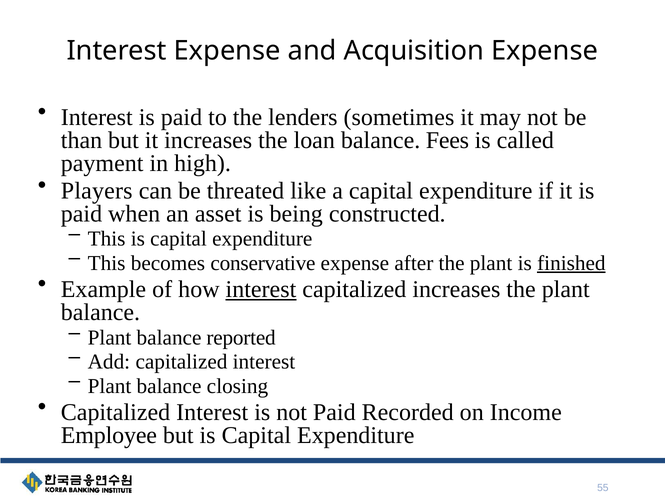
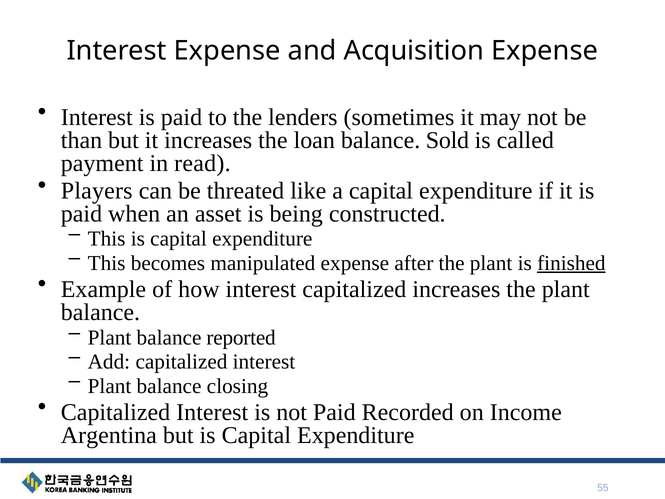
Fees: Fees -> Sold
high: high -> read
conservative: conservative -> manipulated
interest at (261, 289) underline: present -> none
Employee: Employee -> Argentina
